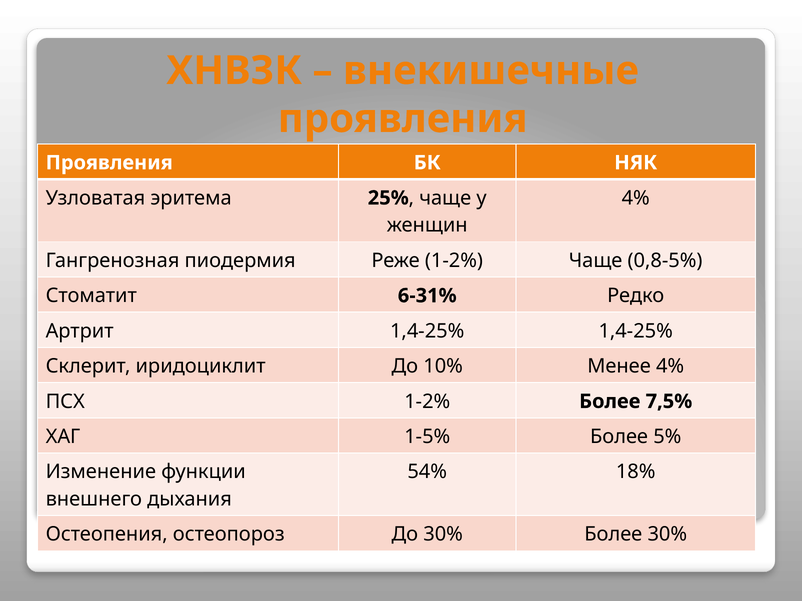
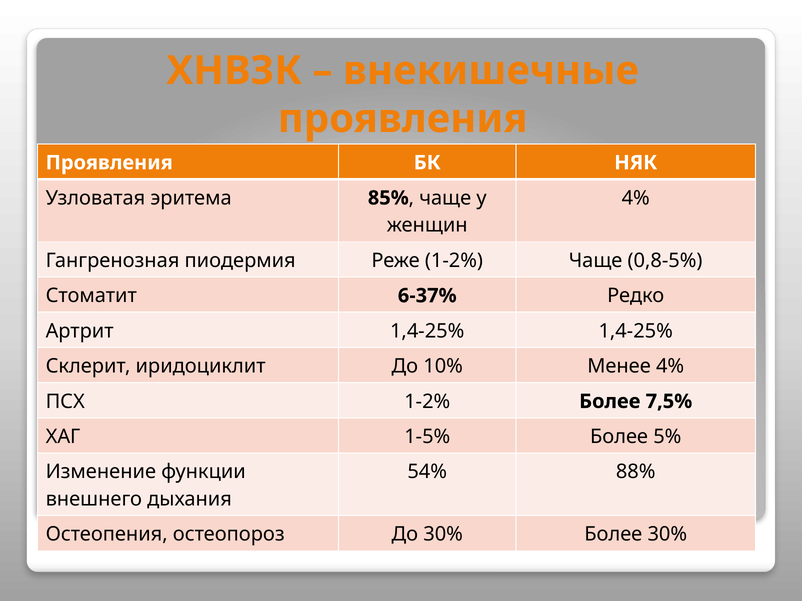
25%: 25% -> 85%
6-31%: 6-31% -> 6-37%
18%: 18% -> 88%
